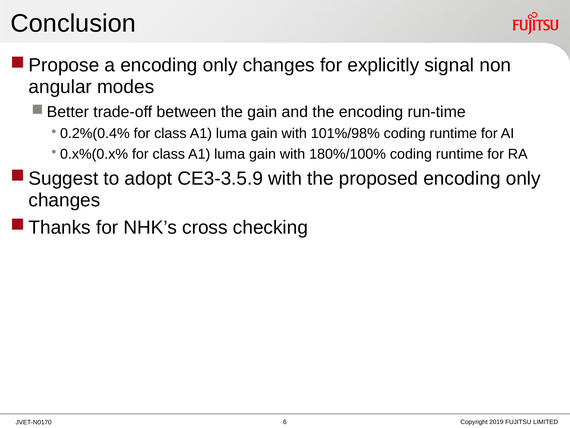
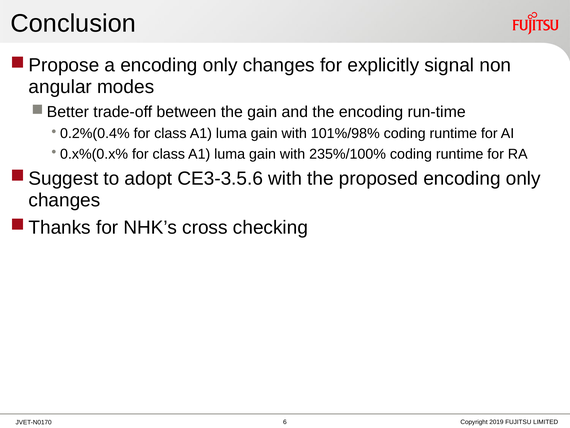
180%/100%: 180%/100% -> 235%/100%
CE3-3.5.9: CE3-3.5.9 -> CE3-3.5.6
